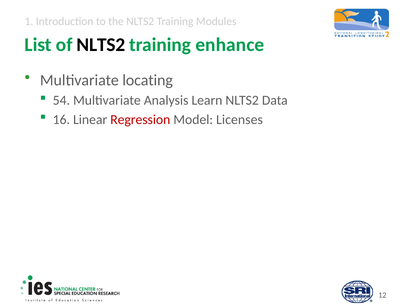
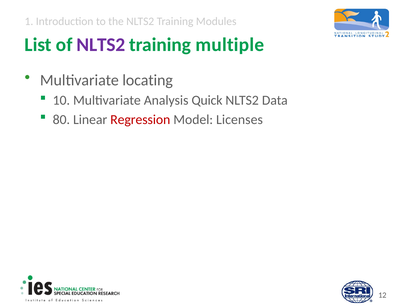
NLTS2 at (101, 45) colour: black -> purple
enhance: enhance -> multiple
54: 54 -> 10
Learn: Learn -> Quick
16: 16 -> 80
